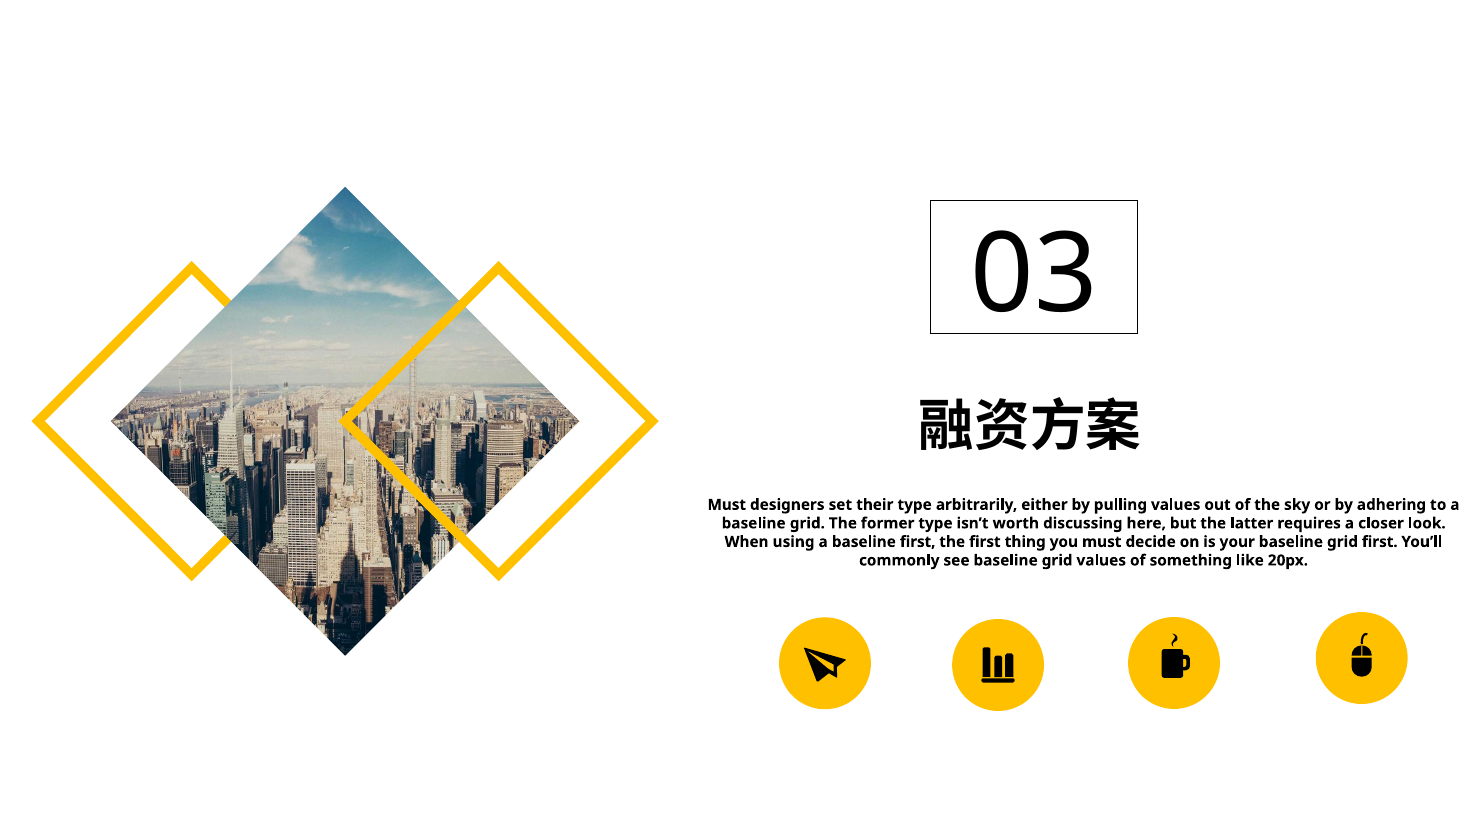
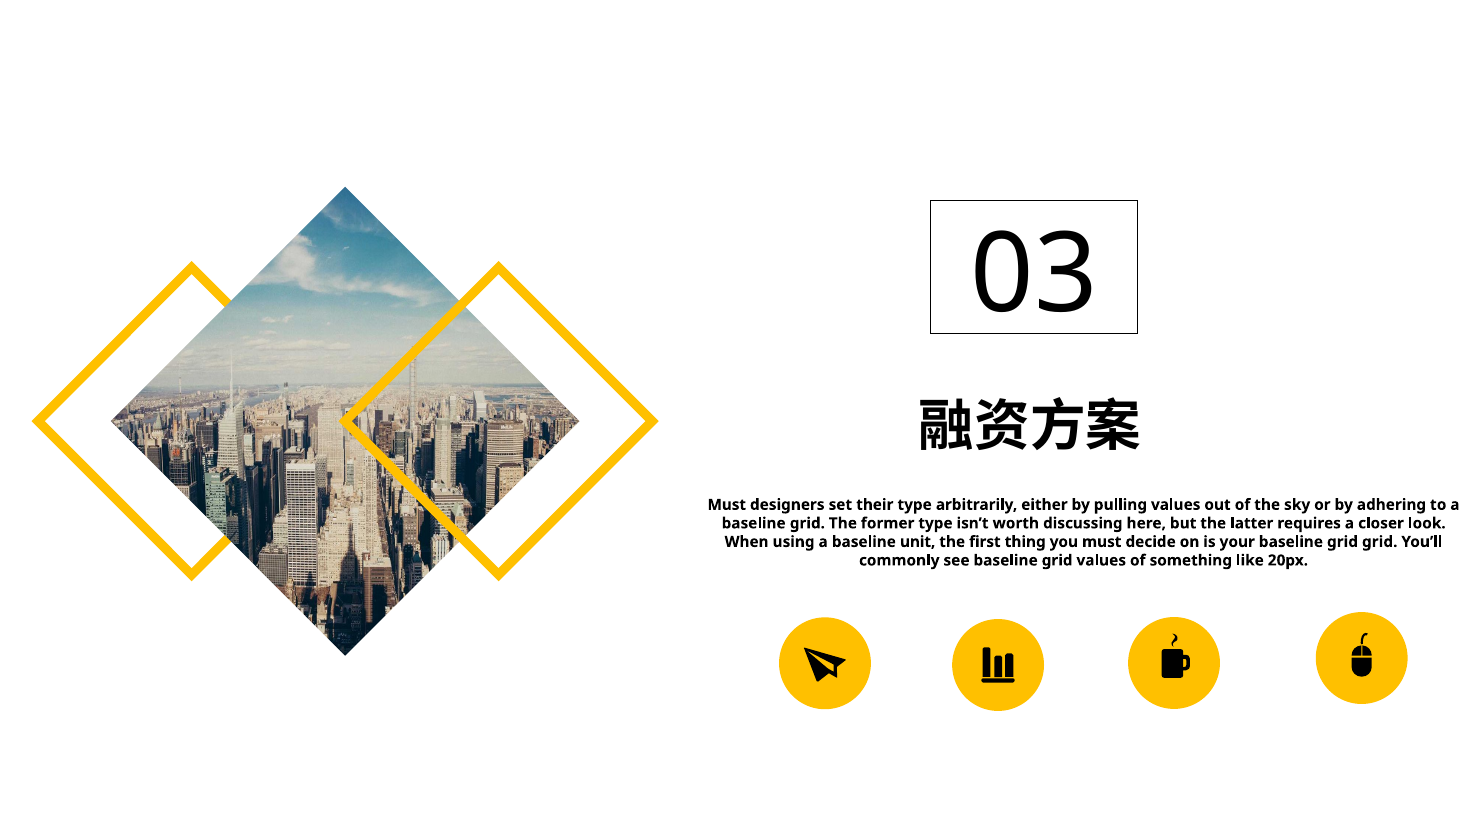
baseline first: first -> unit
grid first: first -> grid
